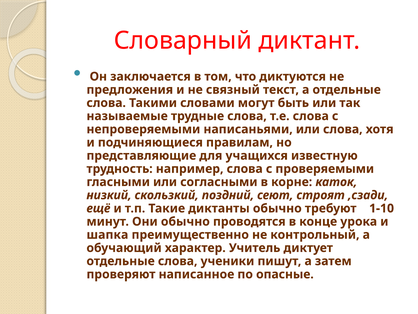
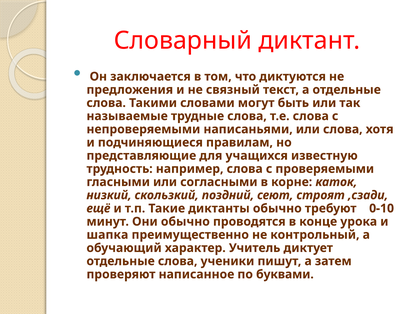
1-10: 1-10 -> 0-10
опасные: опасные -> буквами
